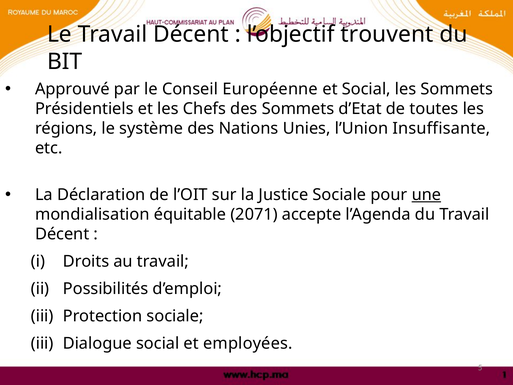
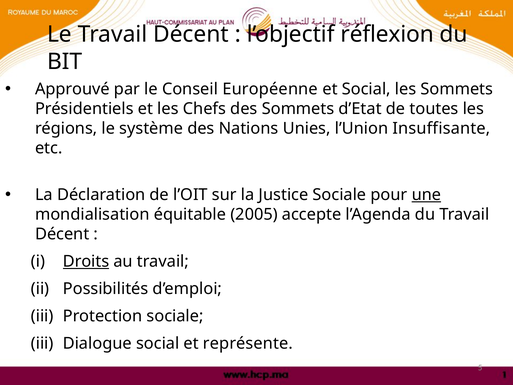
trouvent: trouvent -> réflexion
2071: 2071 -> 2005
Droits underline: none -> present
employées: employées -> représente
